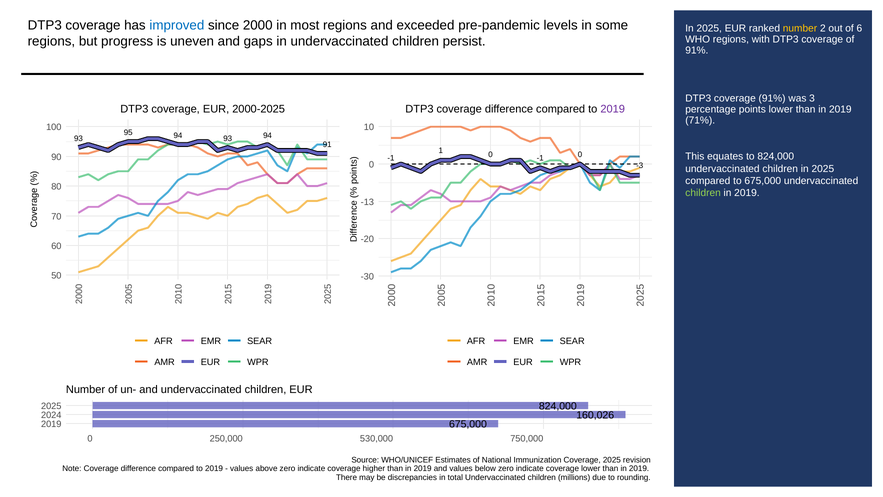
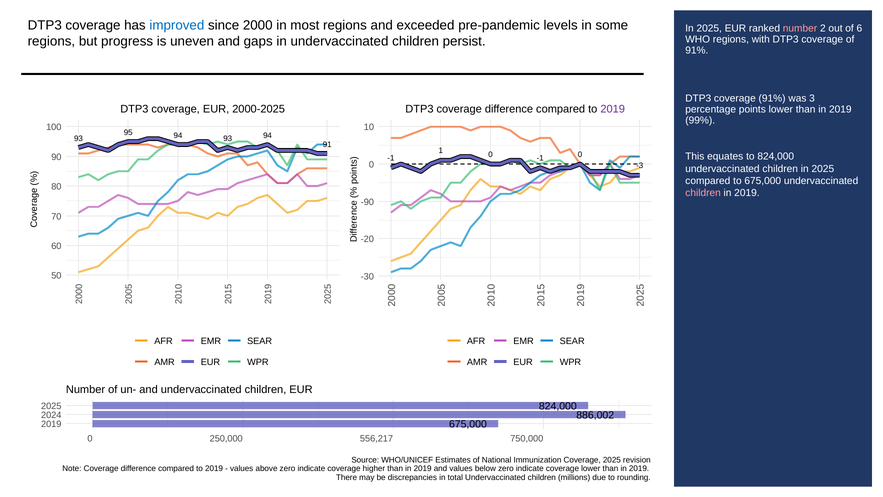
number at (800, 29) colour: yellow -> pink
71%: 71% -> 99%
children at (703, 193) colour: light green -> pink
-13: -13 -> -90
160,026: 160,026 -> 886,002
530,000: 530,000 -> 556,217
